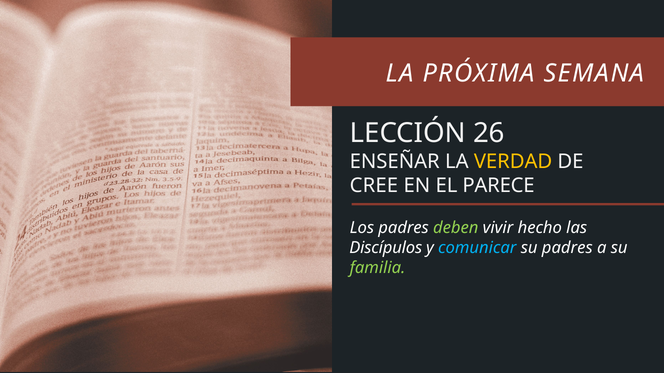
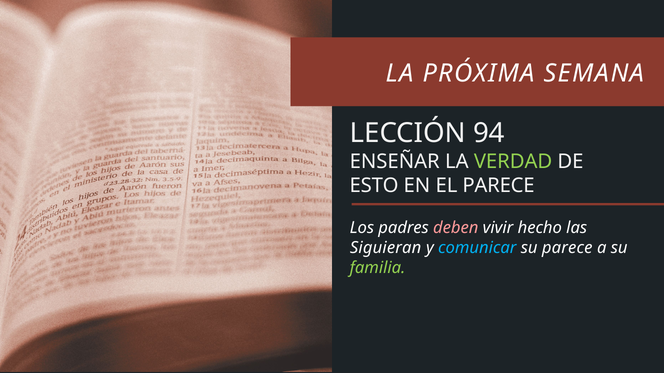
26: 26 -> 94
VERDAD colour: yellow -> light green
CREE: CREE -> ESTO
deben colour: light green -> pink
Discípulos: Discípulos -> Siguieran
su padres: padres -> parece
